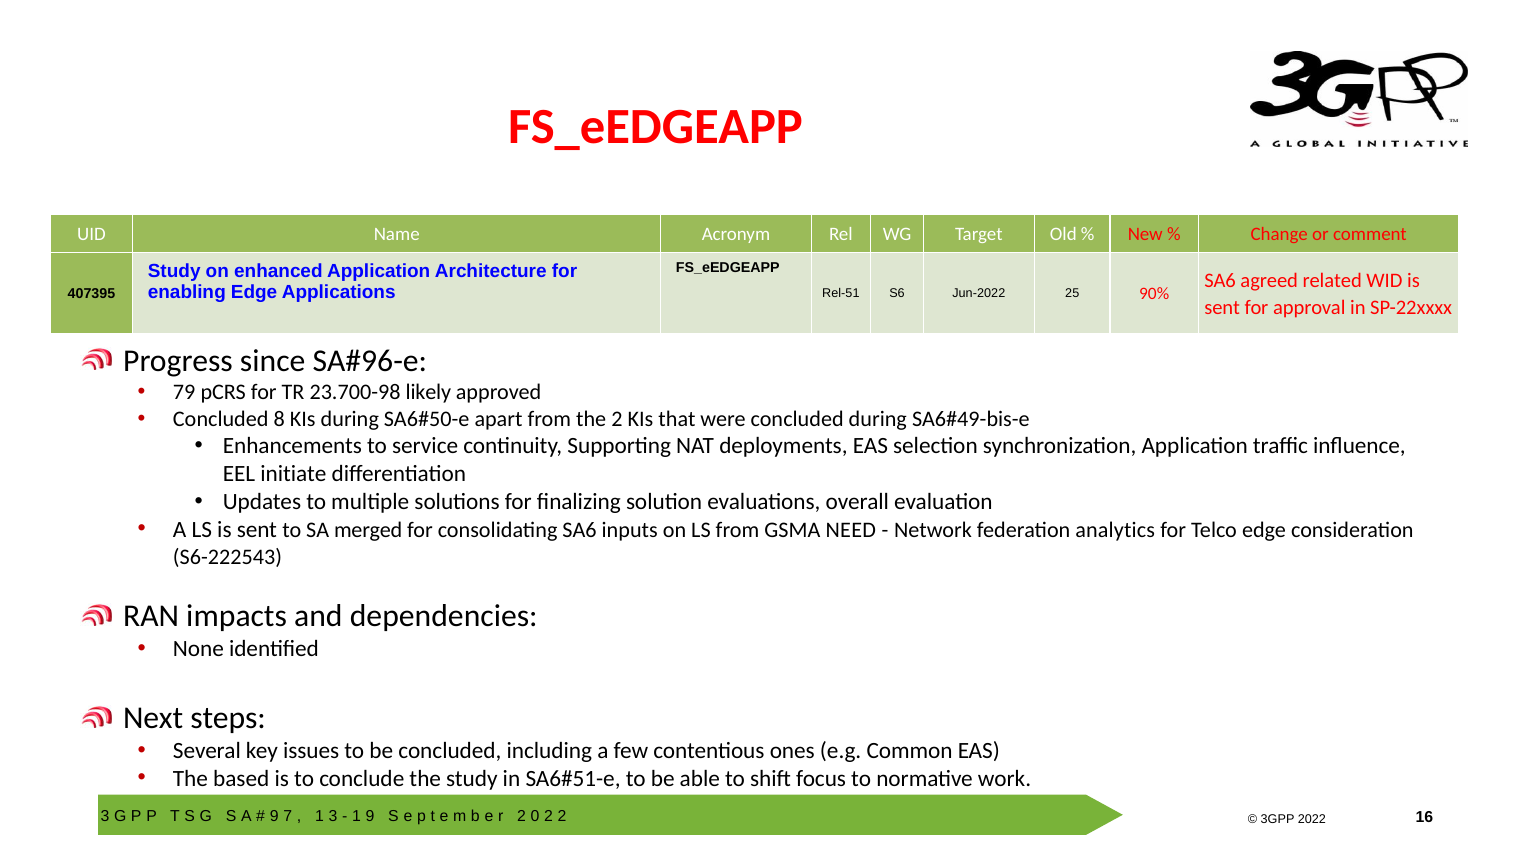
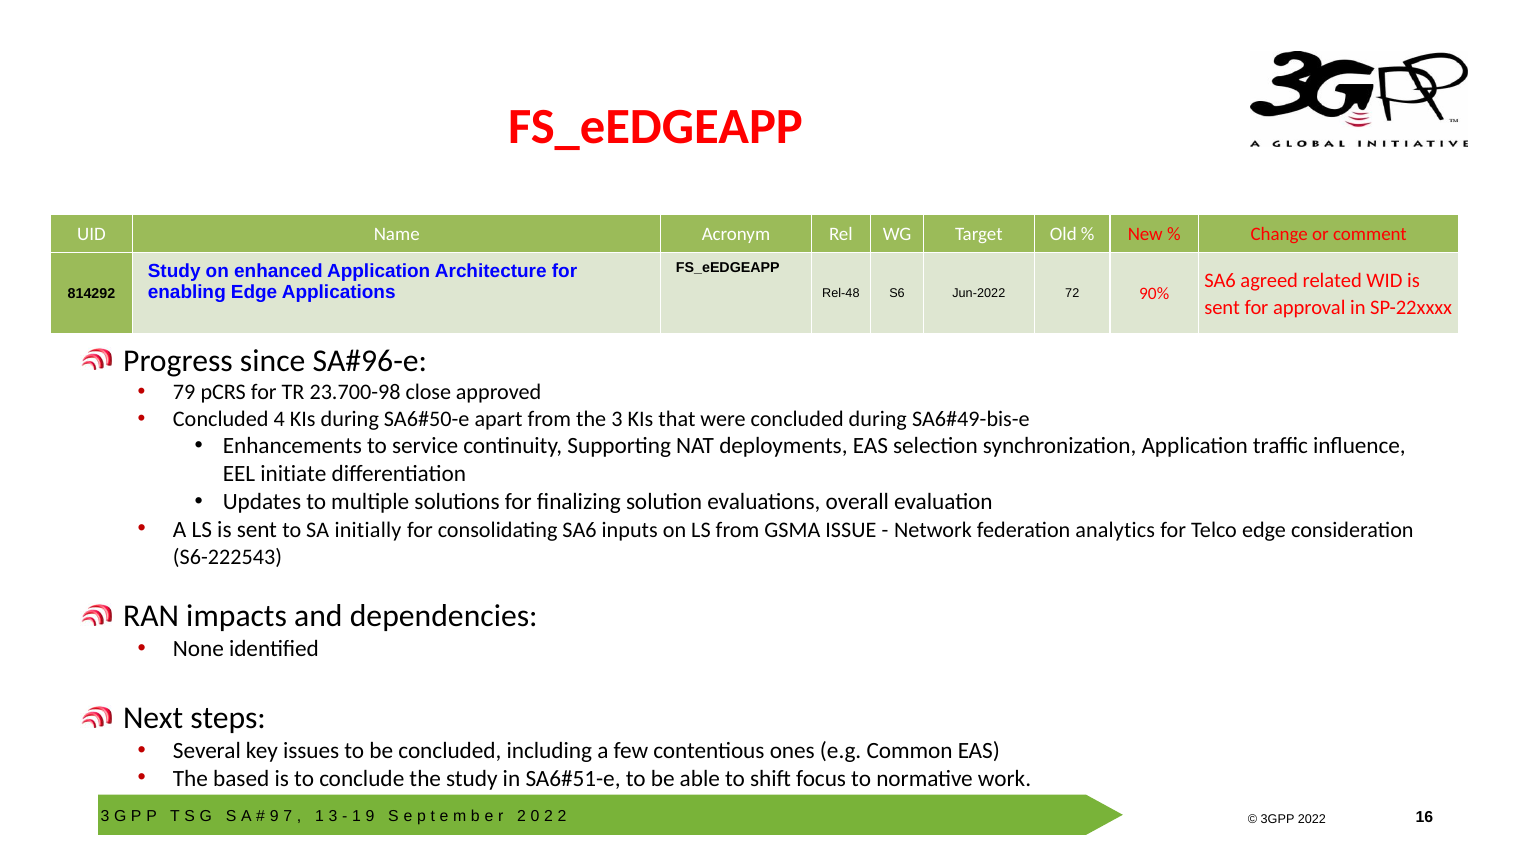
407395: 407395 -> 814292
Rel-51: Rel-51 -> Rel-48
25: 25 -> 72
likely: likely -> close
8: 8 -> 4
the 2: 2 -> 3
merged: merged -> initially
NEED: NEED -> ISSUE
